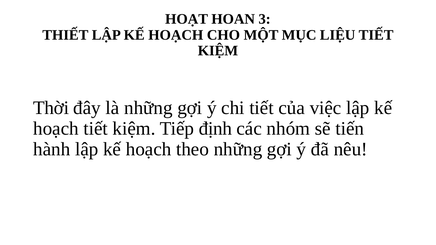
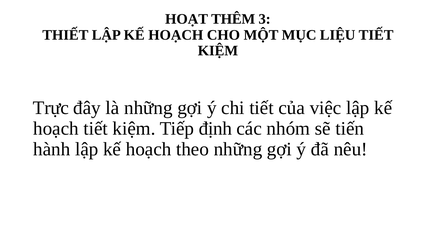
HOAN: HOAN -> THÊM
Thời: Thời -> Trực
